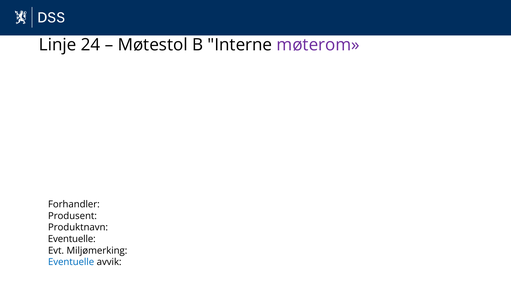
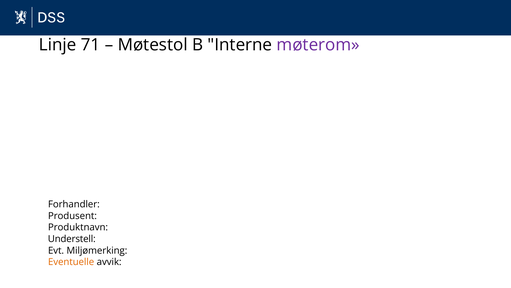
24: 24 -> 71
Eventuelle at (72, 239): Eventuelle -> Understell
Eventuelle at (71, 262) colour: blue -> orange
